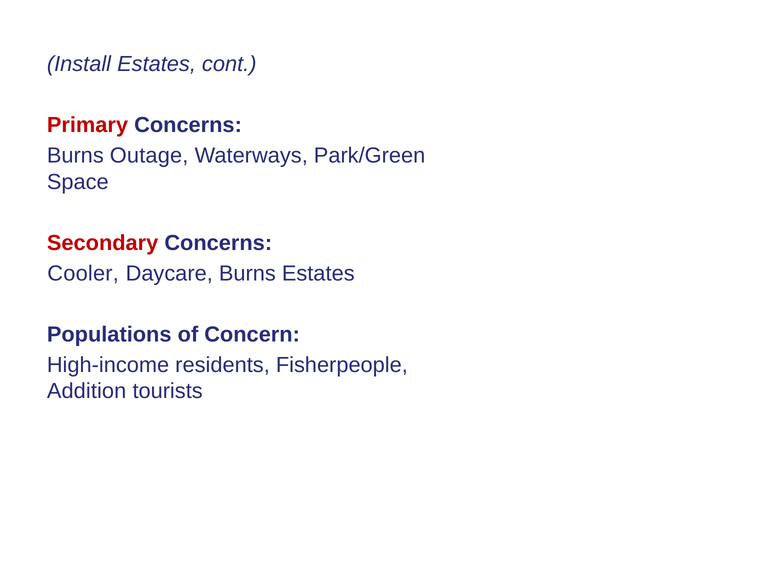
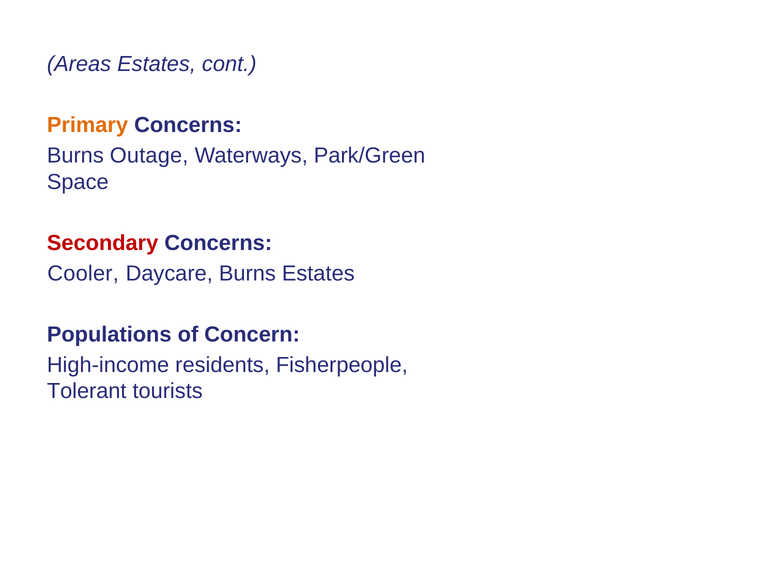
Install: Install -> Areas
Primary colour: red -> orange
Addition: Addition -> Tolerant
